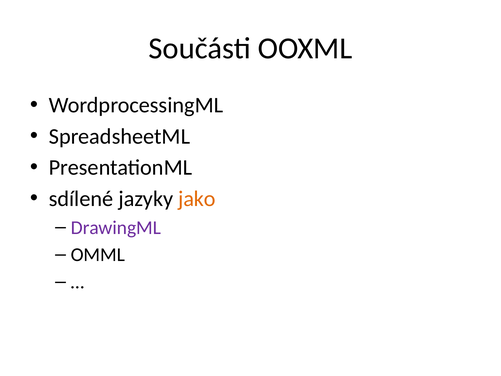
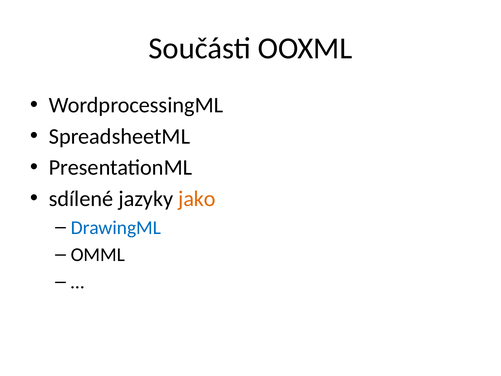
DrawingML colour: purple -> blue
